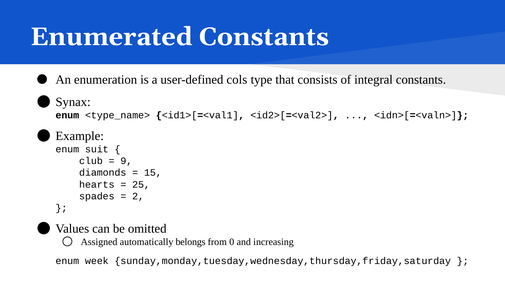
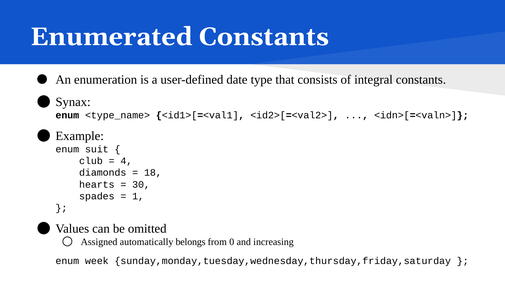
cols: cols -> date
9: 9 -> 4
15: 15 -> 18
25: 25 -> 30
2: 2 -> 1
